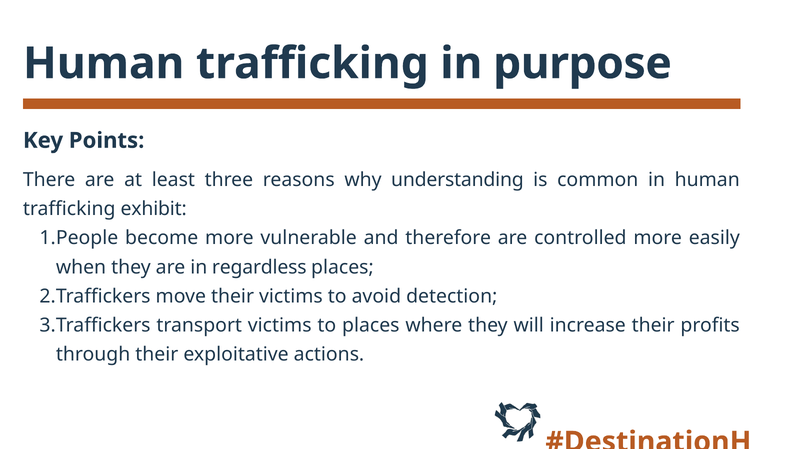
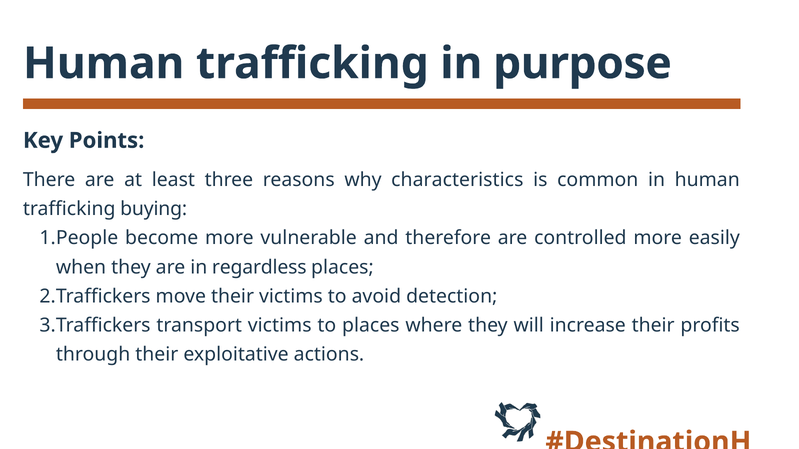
understanding: understanding -> characteristics
exhibit: exhibit -> buying
